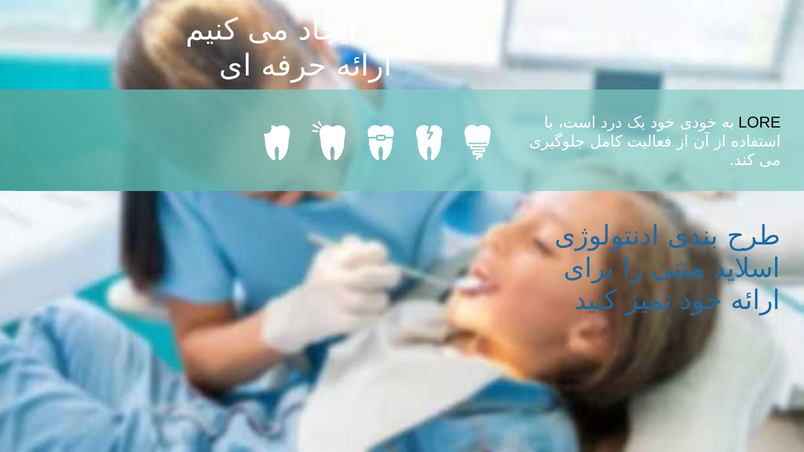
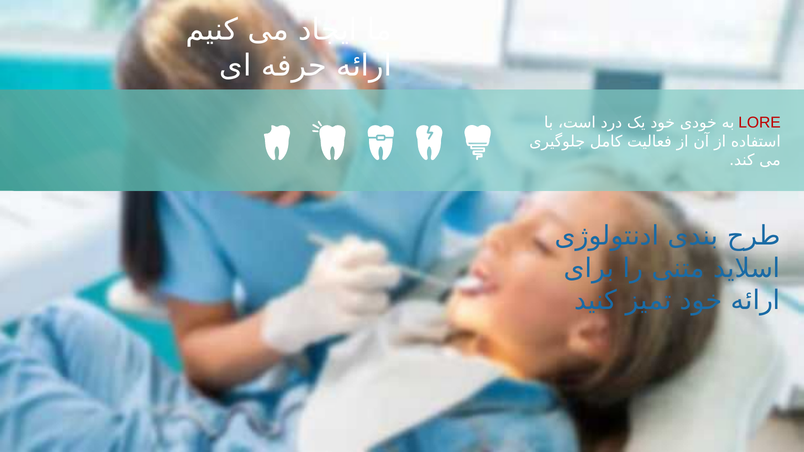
LORE colour: black -> red
